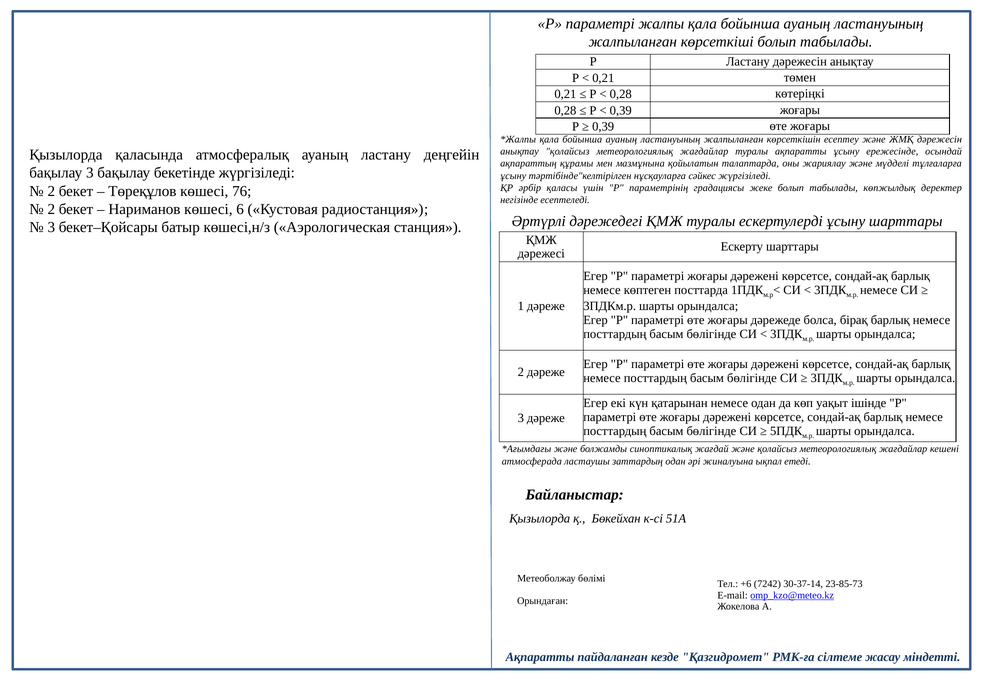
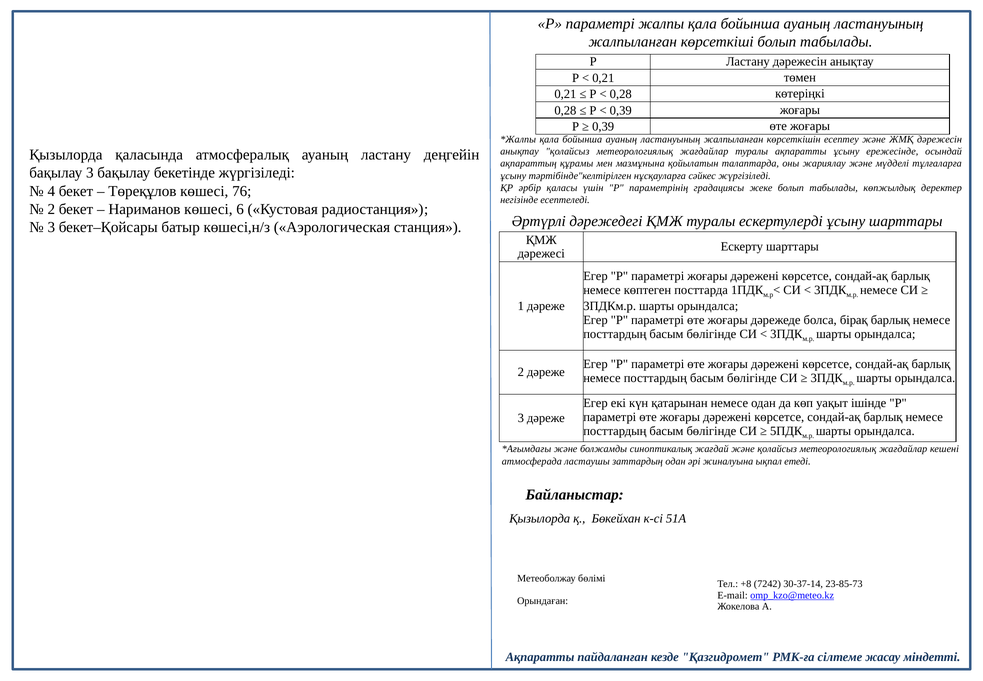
2 at (51, 191): 2 -> 4
+6: +6 -> +8
